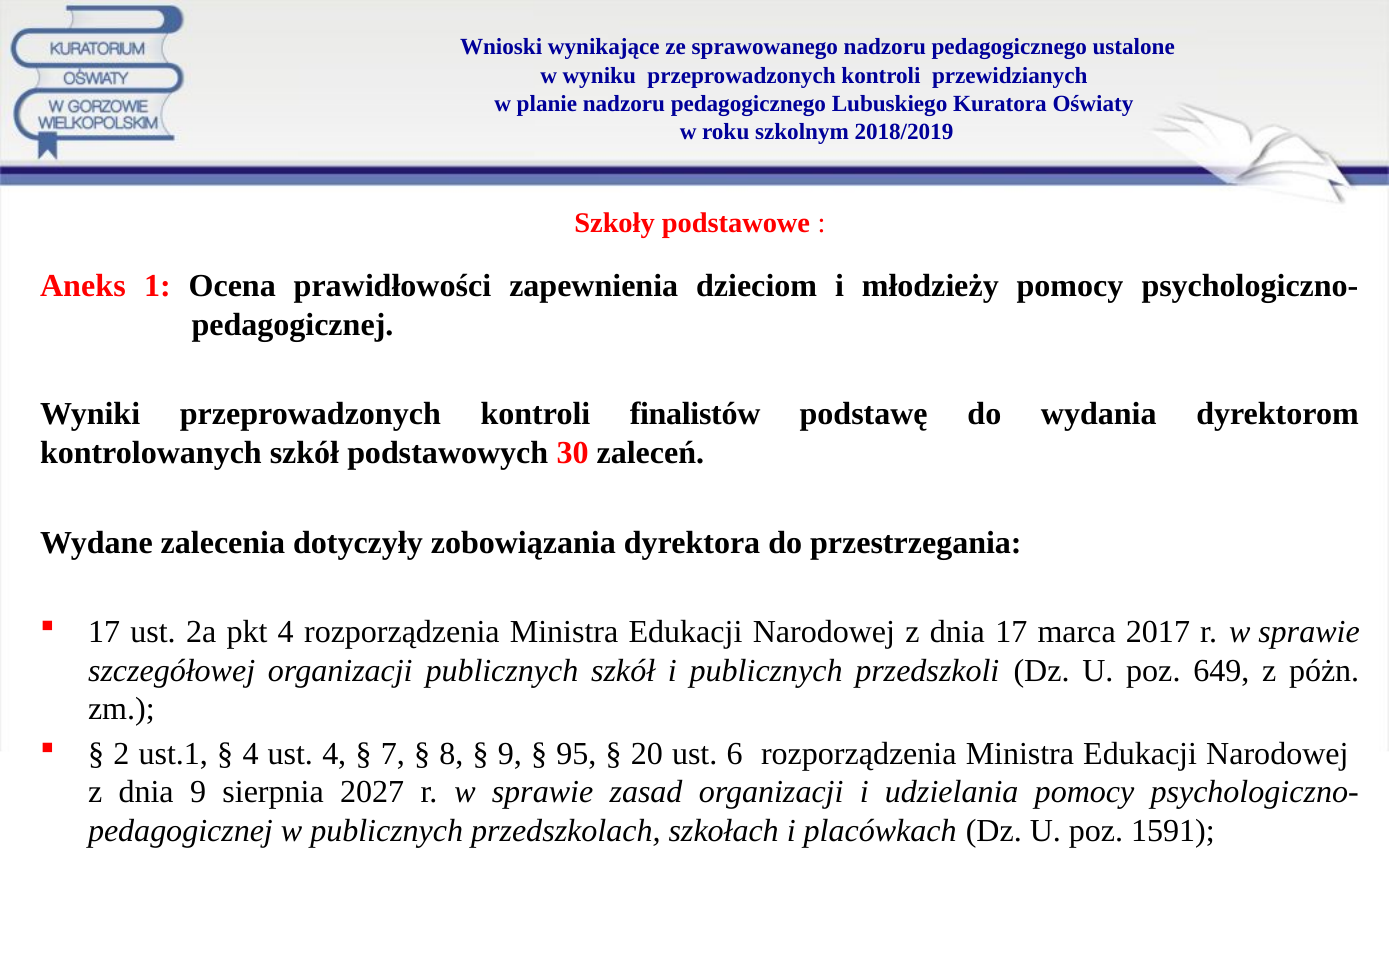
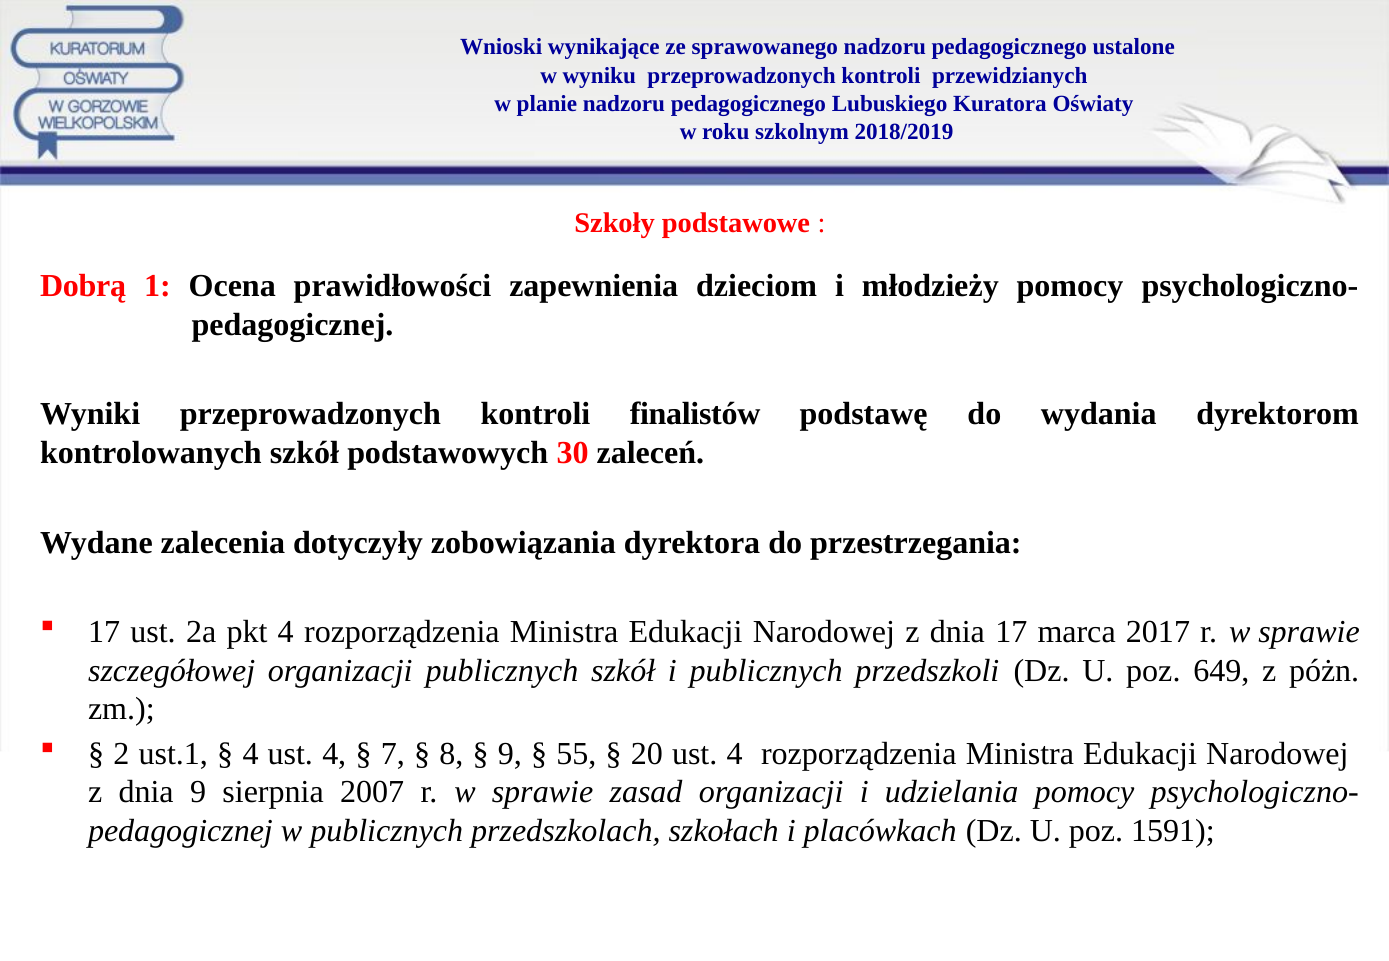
Aneks: Aneks -> Dobrą
95: 95 -> 55
20 ust 6: 6 -> 4
2027: 2027 -> 2007
